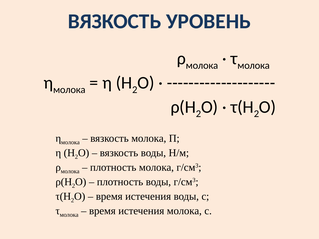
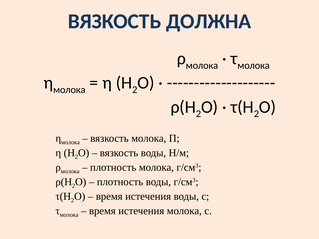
УРОВЕНЬ: УРОВЕНЬ -> ДОЛЖНА
